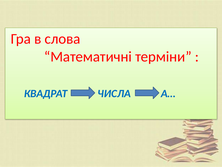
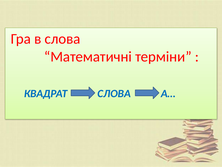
КВАДРАТ ЧИСЛА: ЧИСЛА -> СЛОВА
